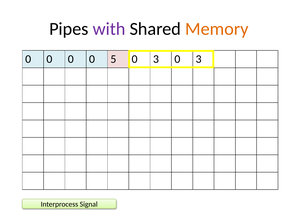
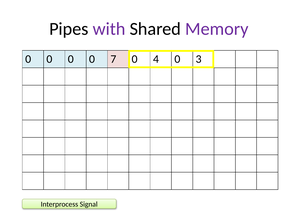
Memory colour: orange -> purple
5: 5 -> 7
3 at (156, 59): 3 -> 4
